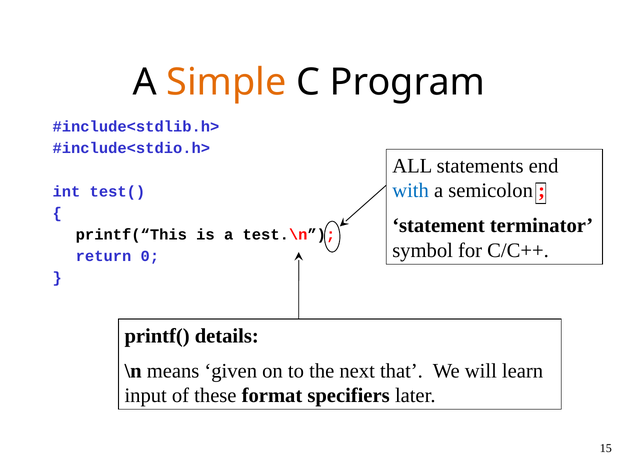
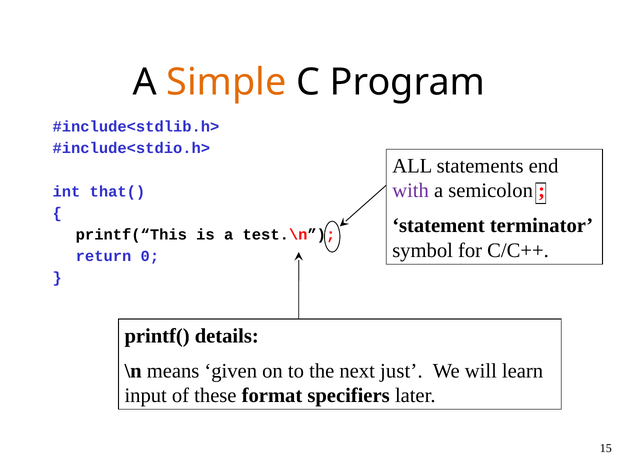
with colour: blue -> purple
test(: test( -> that(
that: that -> just
